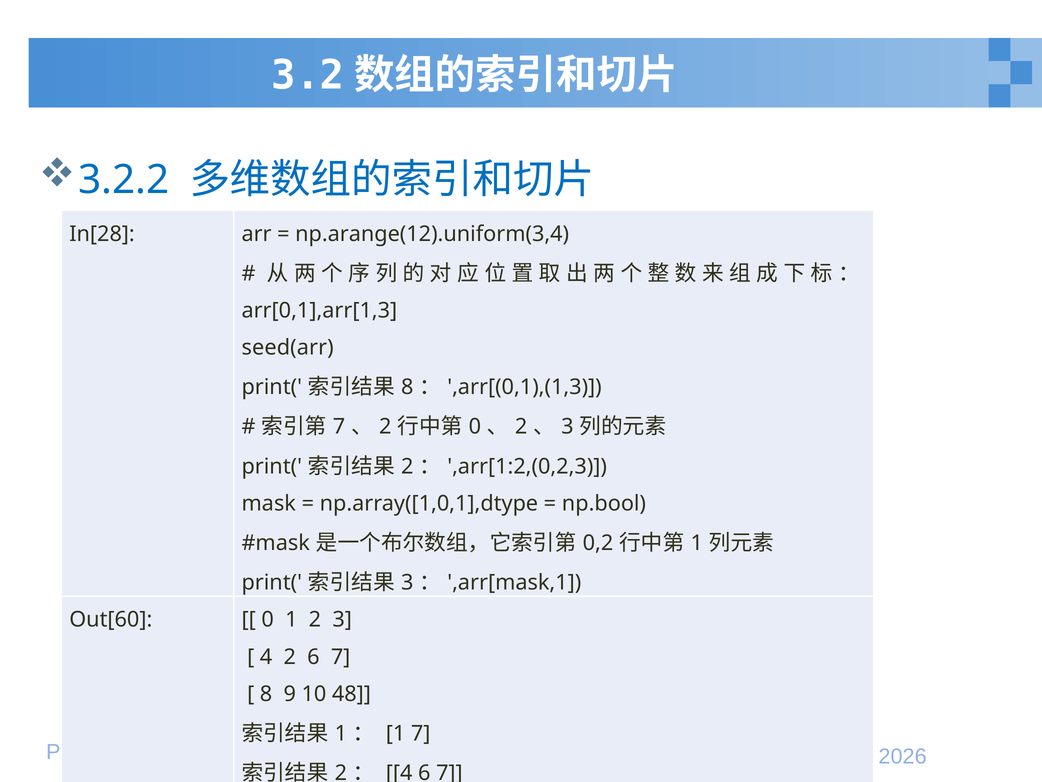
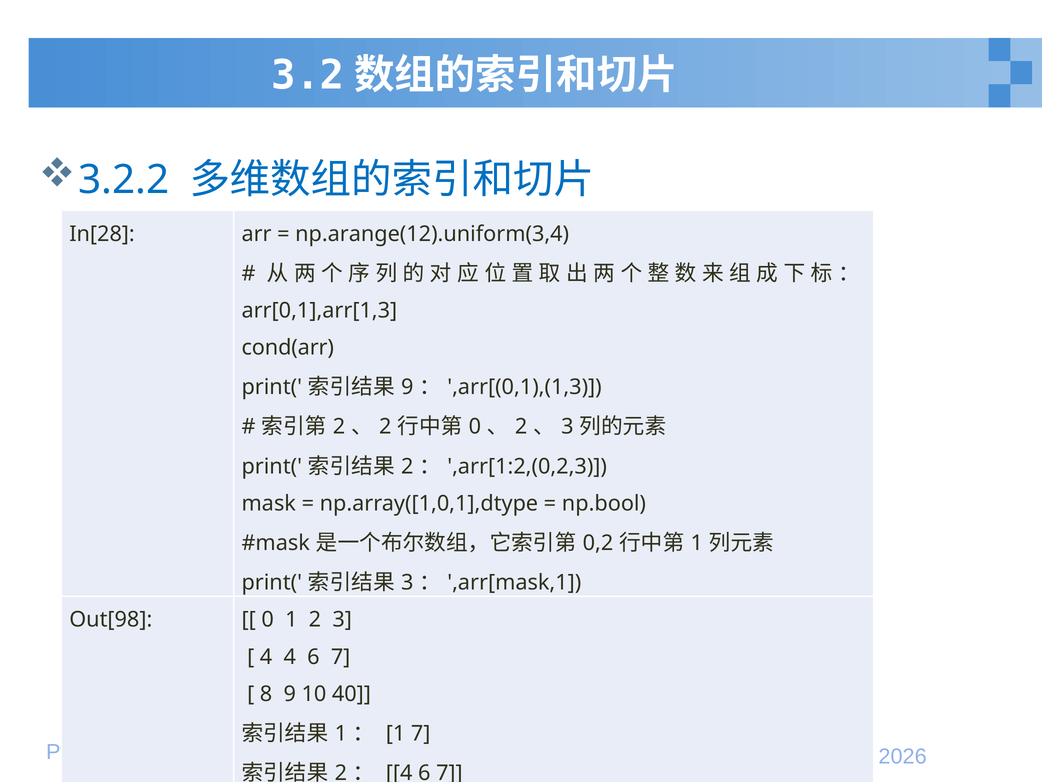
seed(arr: seed(arr -> cond(arr
8 at (407, 387): 8 -> 9
7 at (339, 427): 7 -> 2
Out[60: Out[60 -> Out[98
4 2: 2 -> 4
48: 48 -> 40
